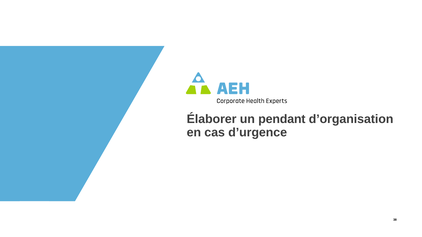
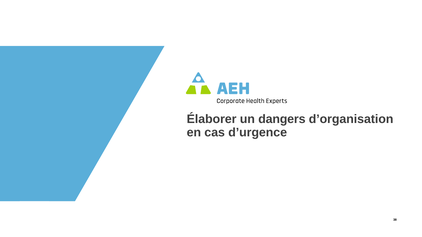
pendant: pendant -> dangers
